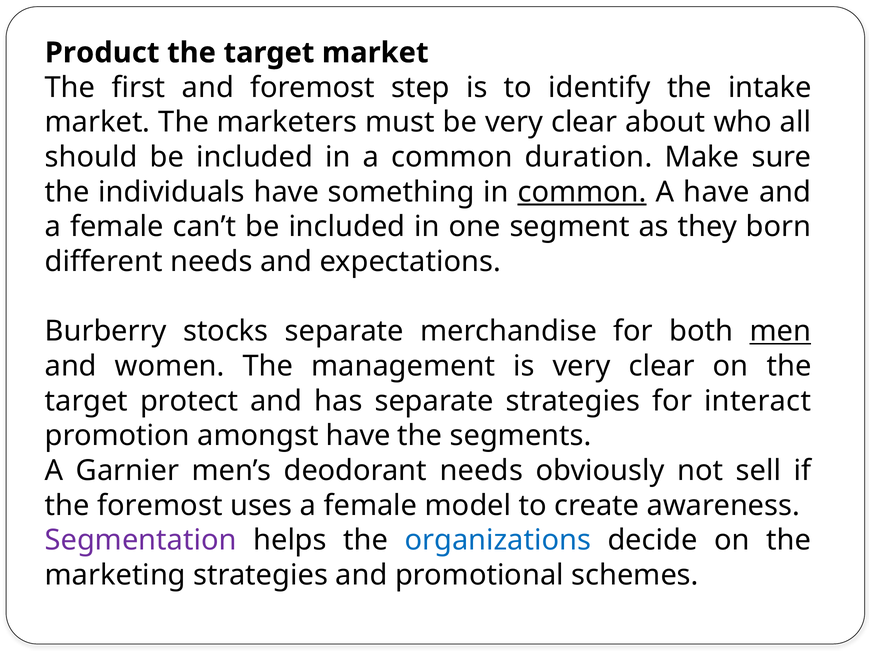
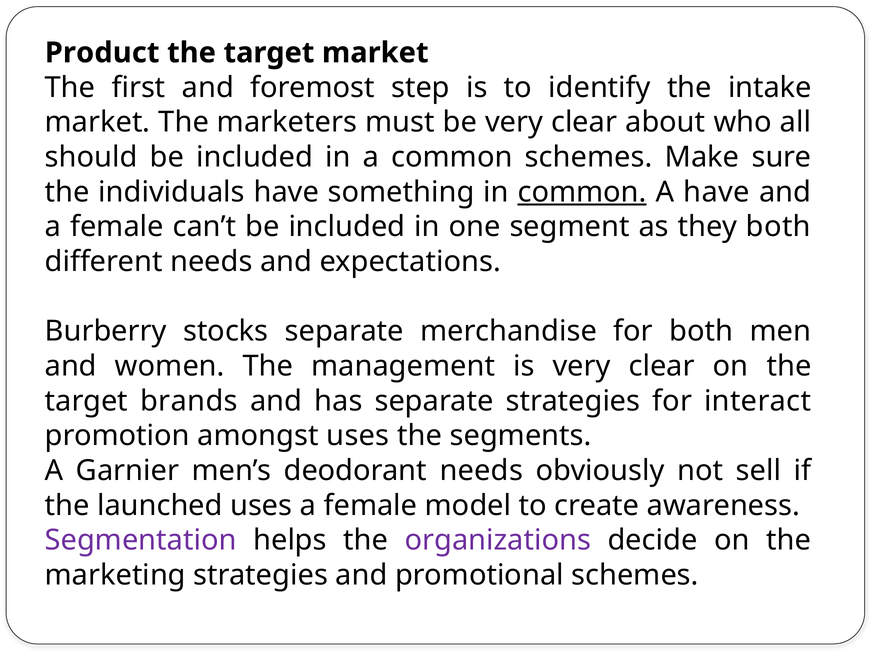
common duration: duration -> schemes
they born: born -> both
men underline: present -> none
protect: protect -> brands
amongst have: have -> uses
the foremost: foremost -> launched
organizations colour: blue -> purple
